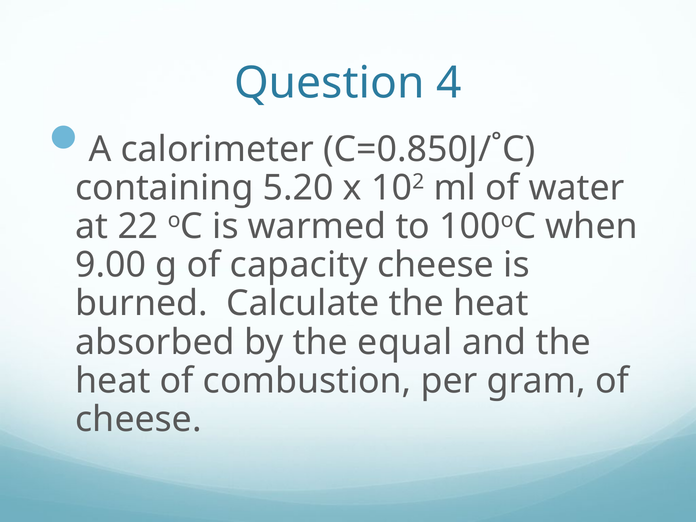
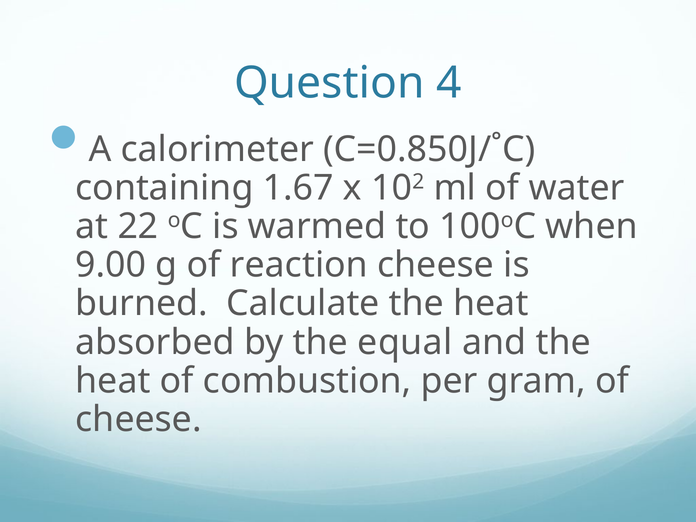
5.20: 5.20 -> 1.67
capacity: capacity -> reaction
